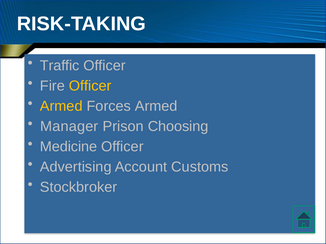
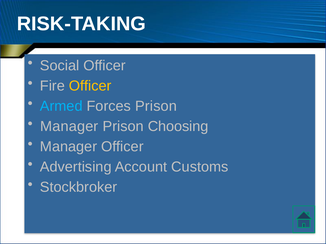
Traffic: Traffic -> Social
Armed at (61, 106) colour: yellow -> light blue
Forces Armed: Armed -> Prison
Medicine at (69, 147): Medicine -> Manager
